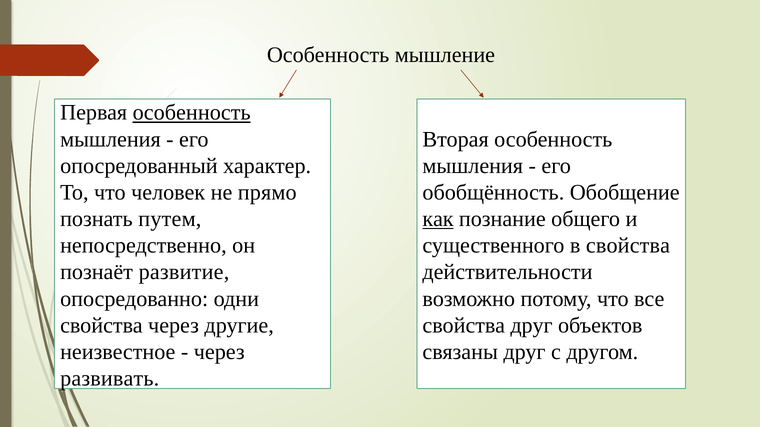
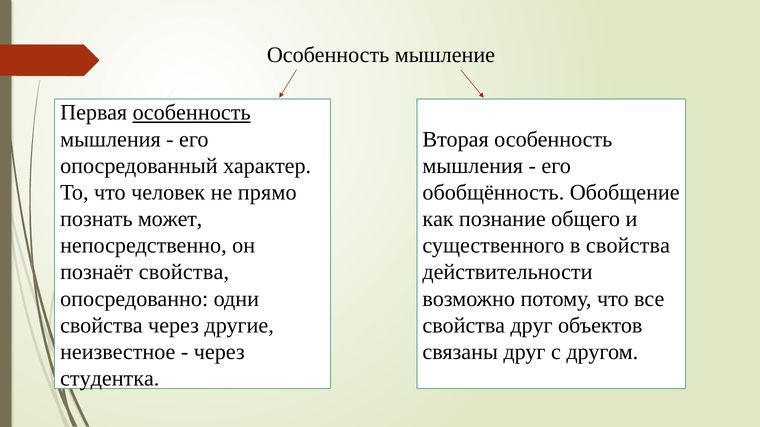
путем: путем -> может
как underline: present -> none
познаёт развитие: развитие -> свойства
развивать: развивать -> студентка
